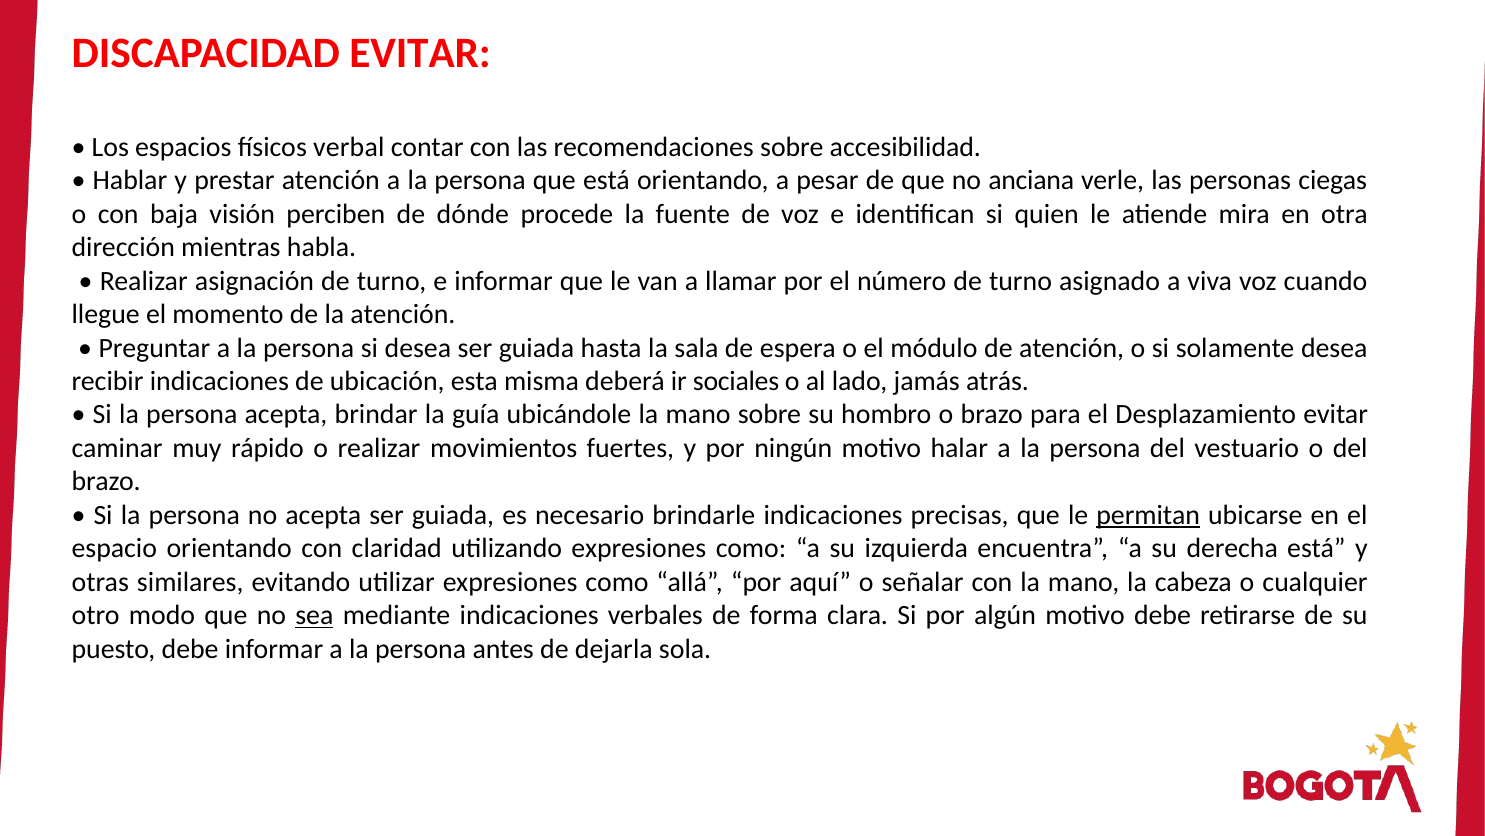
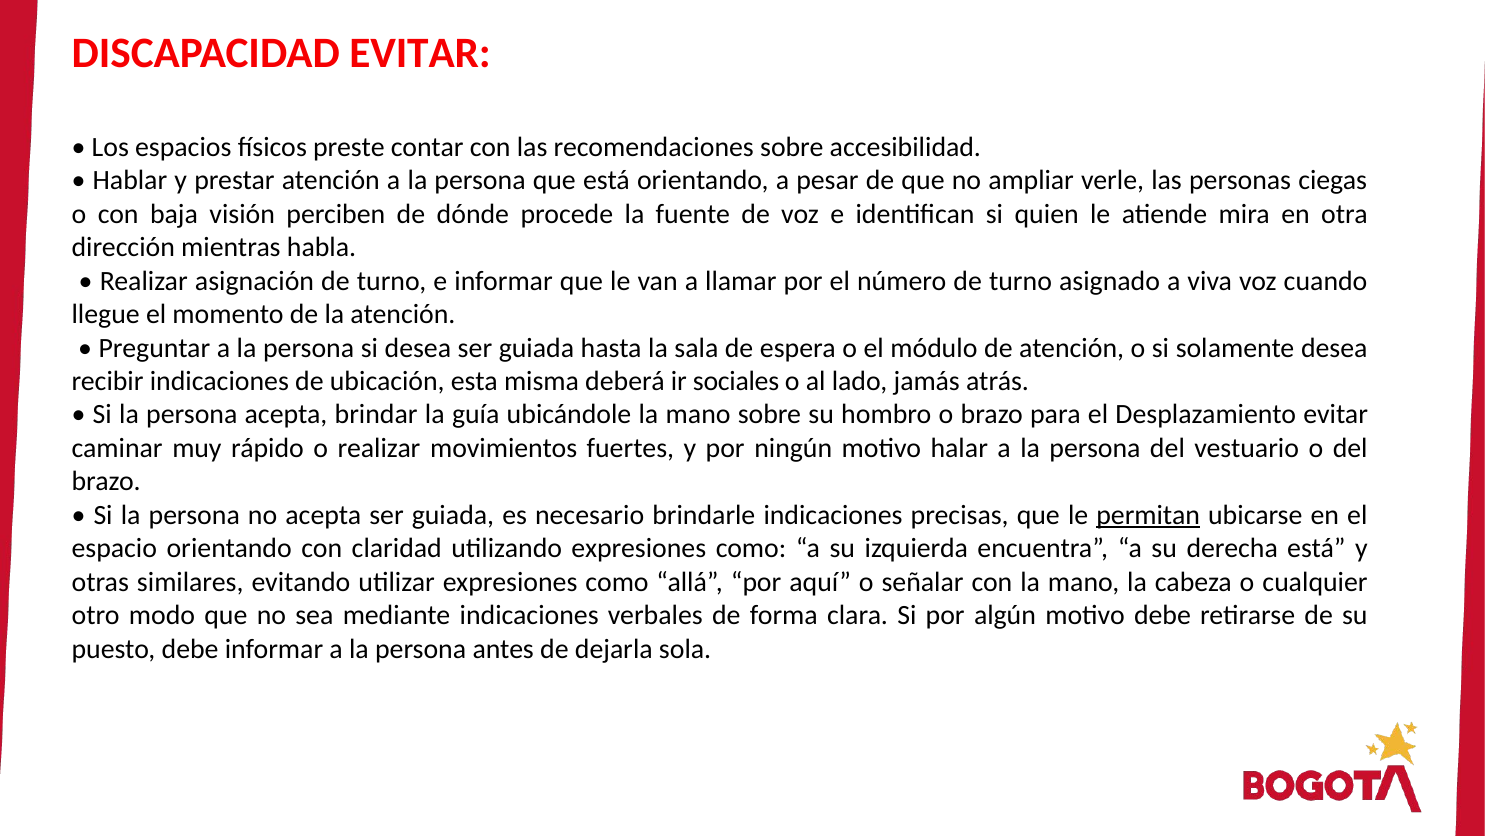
verbal: verbal -> preste
anciana: anciana -> ampliar
sea underline: present -> none
